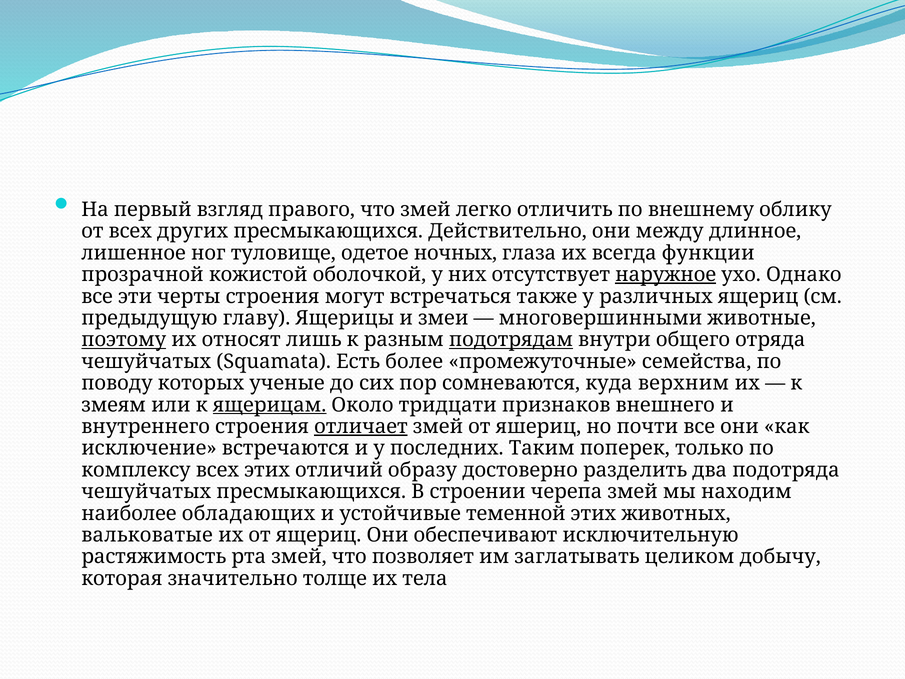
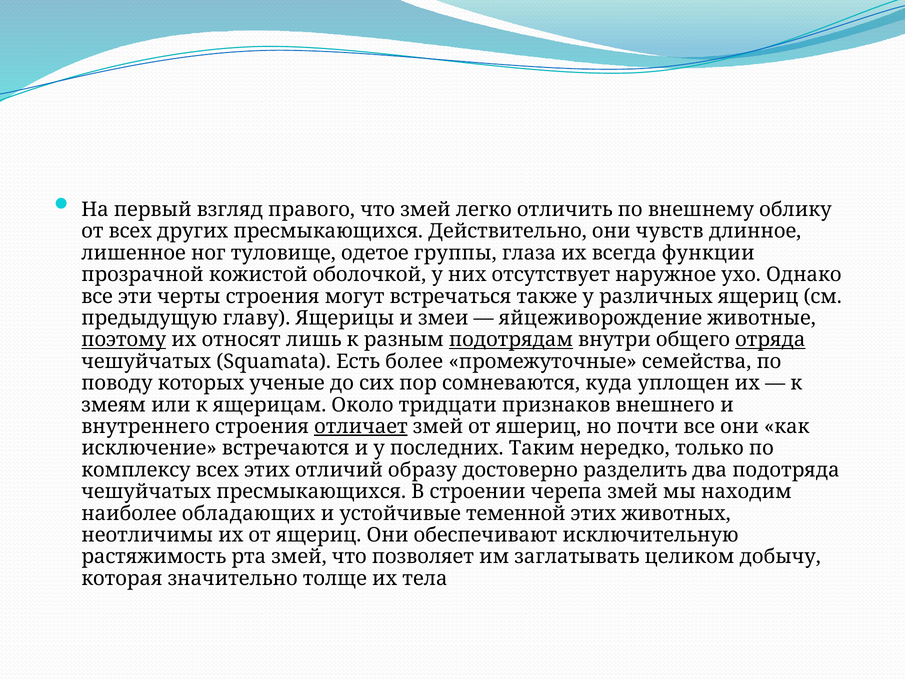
между: между -> чувств
ночных: ночных -> группы
наружное underline: present -> none
многовершинными: многовершинными -> яйцеживорождение
отряда underline: none -> present
верхним: верхним -> уплощен
ящерицам underline: present -> none
поперек: поперек -> нередко
вальковатые: вальковатые -> неотличимы
